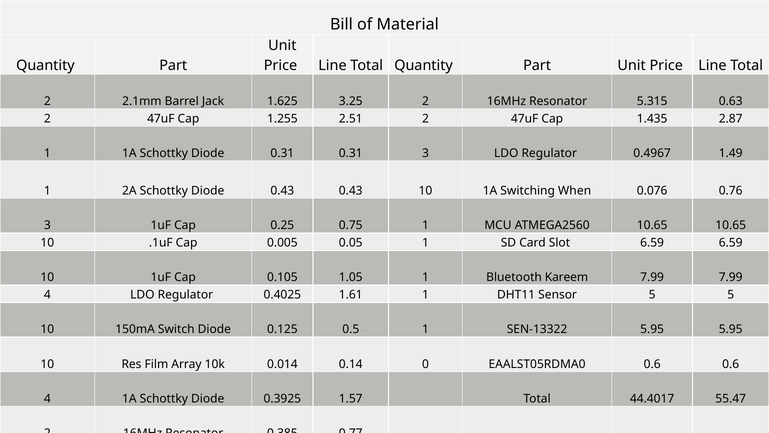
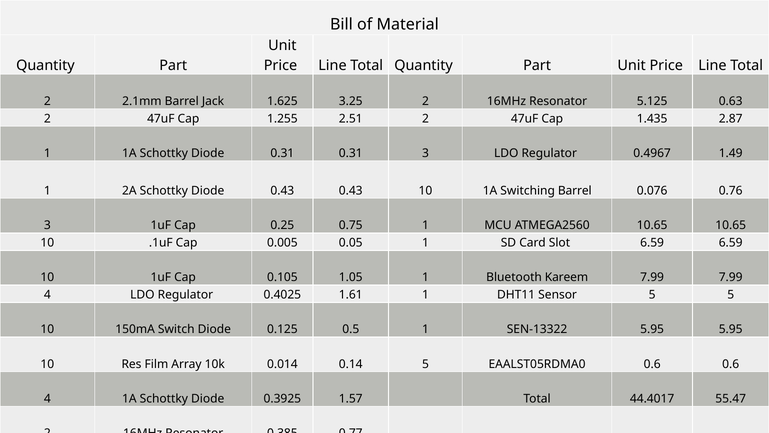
5.315: 5.315 -> 5.125
Switching When: When -> Barrel
0.14 0: 0 -> 5
